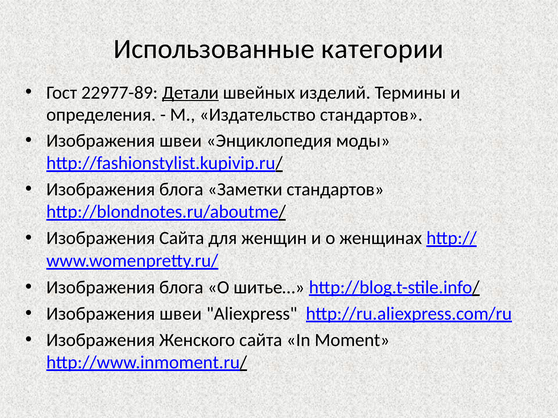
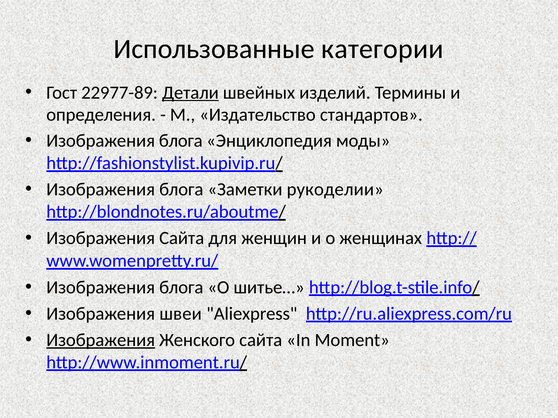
швеи at (181, 141): швеи -> блога
Заметки стандартов: стандартов -> рукоделии
Изображения at (101, 340) underline: none -> present
